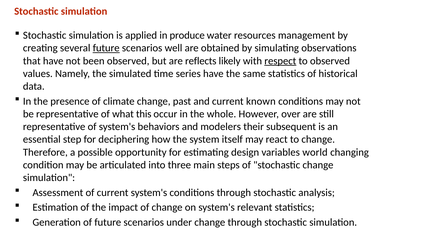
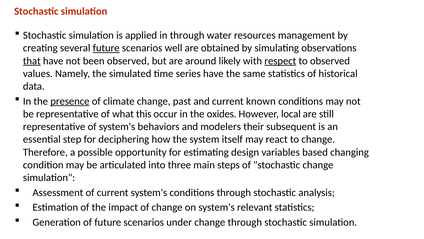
in produce: produce -> through
that underline: none -> present
reflects: reflects -> around
presence underline: none -> present
whole: whole -> oxides
over: over -> local
world: world -> based
